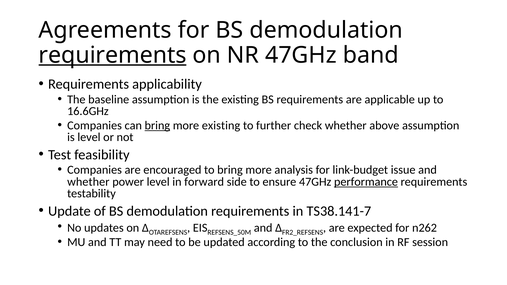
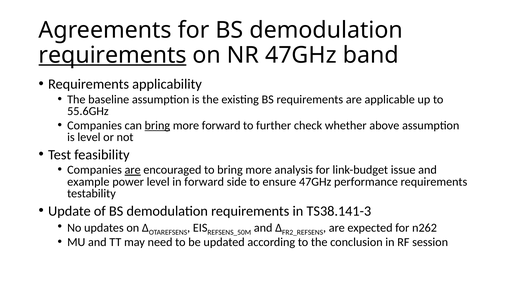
16.6GHz: 16.6GHz -> 55.6GHz
more existing: existing -> forward
are at (133, 170) underline: none -> present
whether at (88, 182): whether -> example
performance underline: present -> none
TS38.141-7: TS38.141-7 -> TS38.141-3
